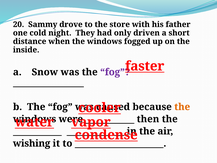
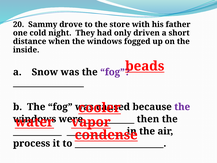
faster: faster -> beads
the at (182, 107) colour: orange -> purple
wishing: wishing -> process
